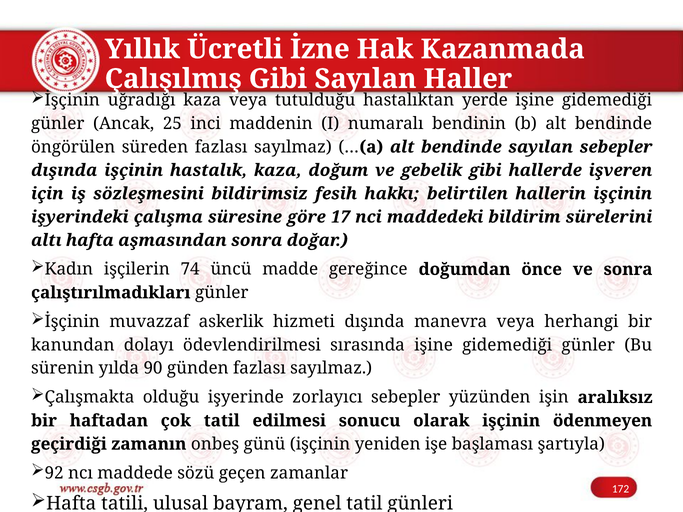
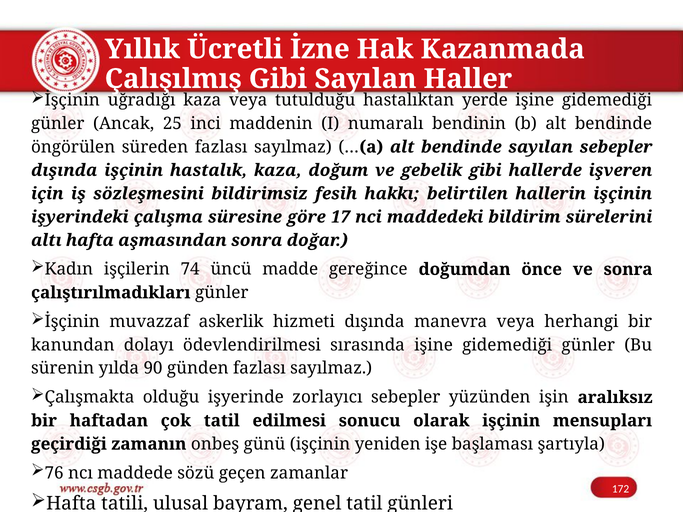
ödenmeyen: ödenmeyen -> mensupları
92: 92 -> 76
